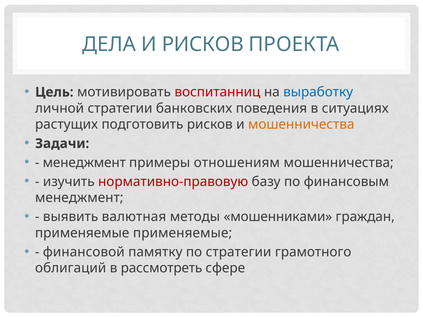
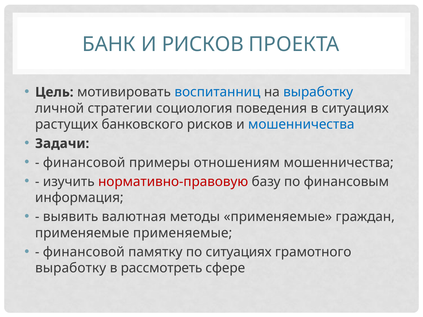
ДЕЛА: ДЕЛА -> БАНК
воспитанниц colour: red -> blue
банковских: банковских -> социология
подготовить: подготовить -> банковского
мошенничества at (301, 125) colour: orange -> blue
менеджмент at (84, 163): менеджмент -> финансовой
менеджмент at (79, 198): менеджмент -> информация
методы мошенниками: мошенниками -> применяемые
по стратегии: стратегии -> ситуациях
облигаций at (71, 268): облигаций -> выработку
